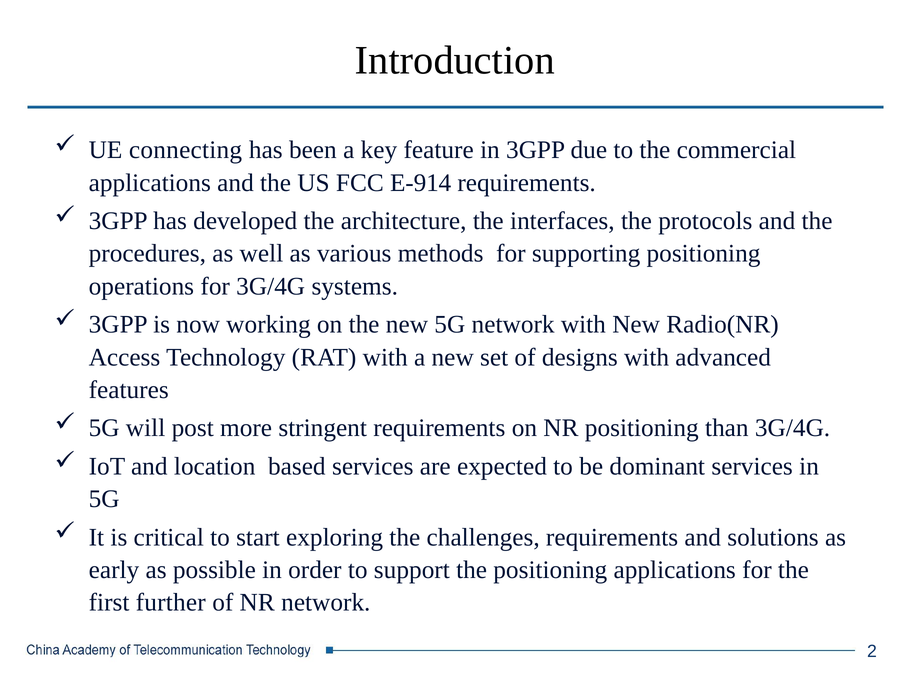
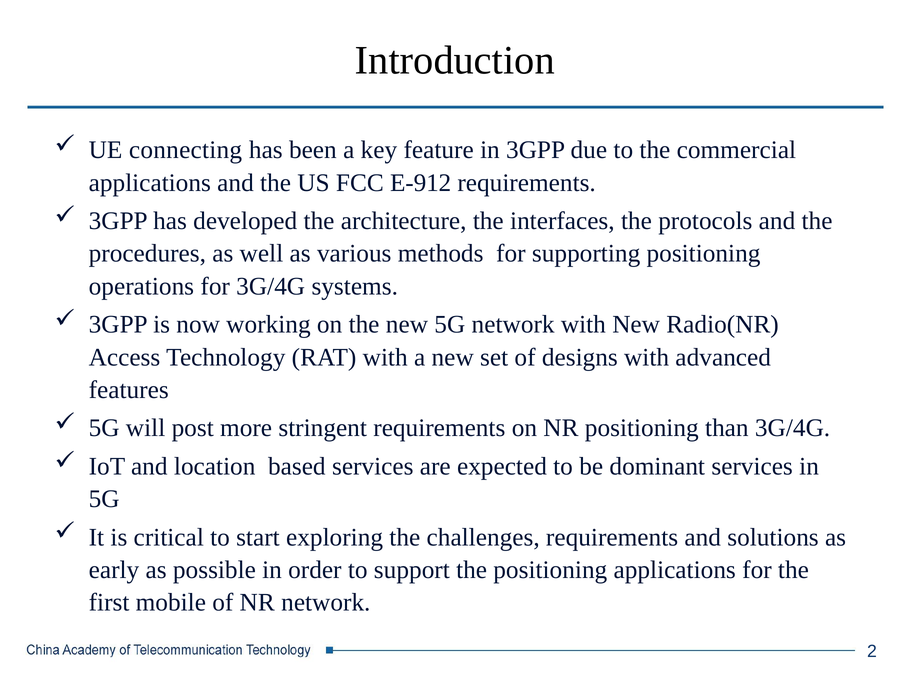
E-914: E-914 -> E-912
further: further -> mobile
